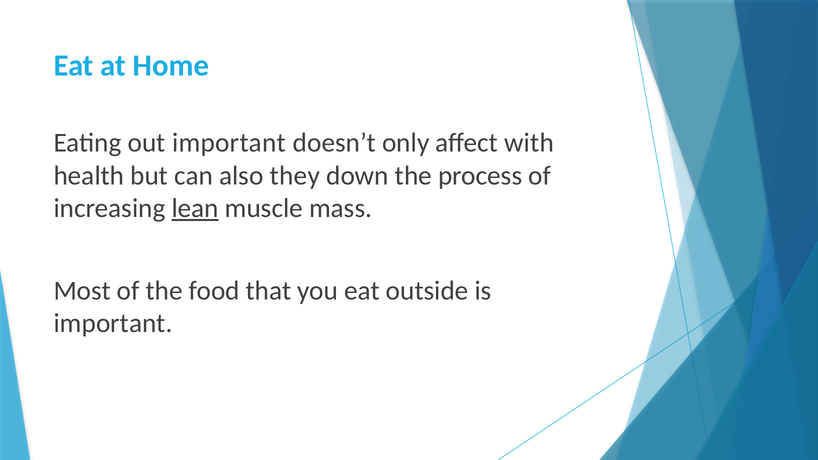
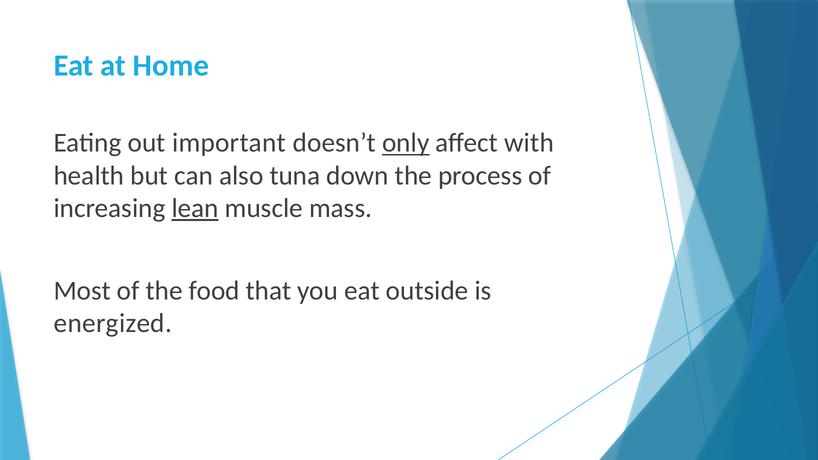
only underline: none -> present
they: they -> tuna
important at (113, 324): important -> energized
